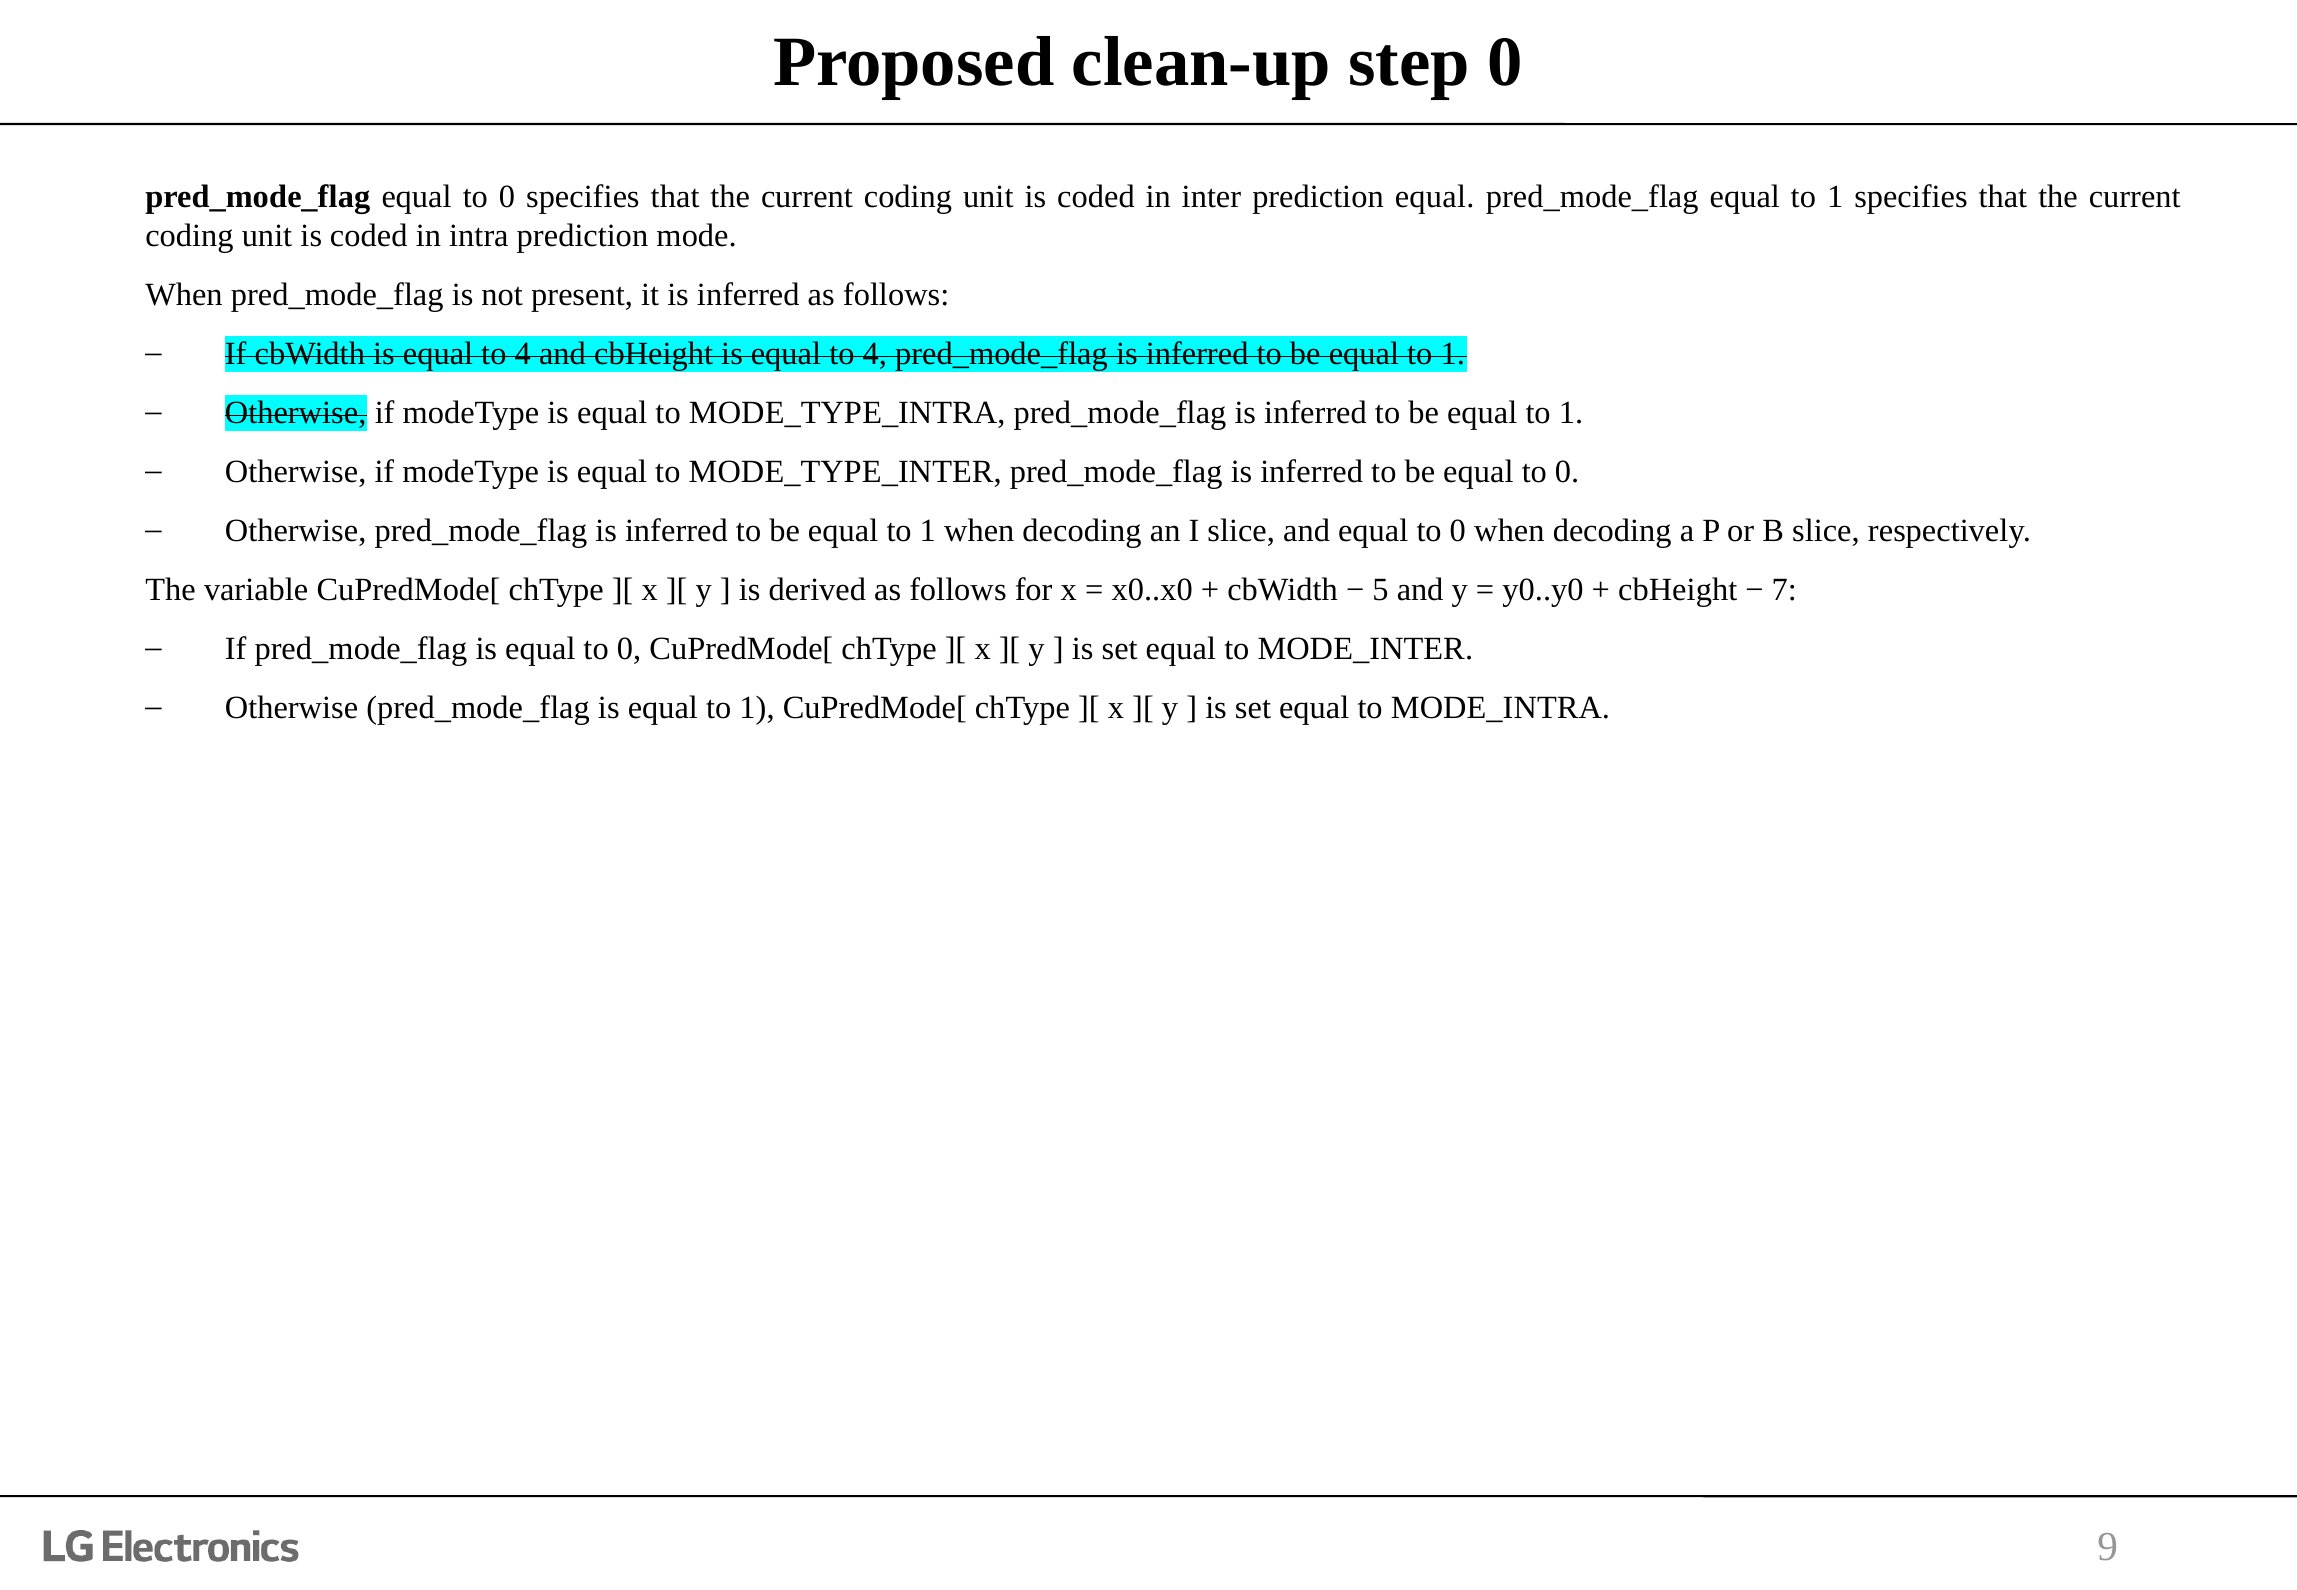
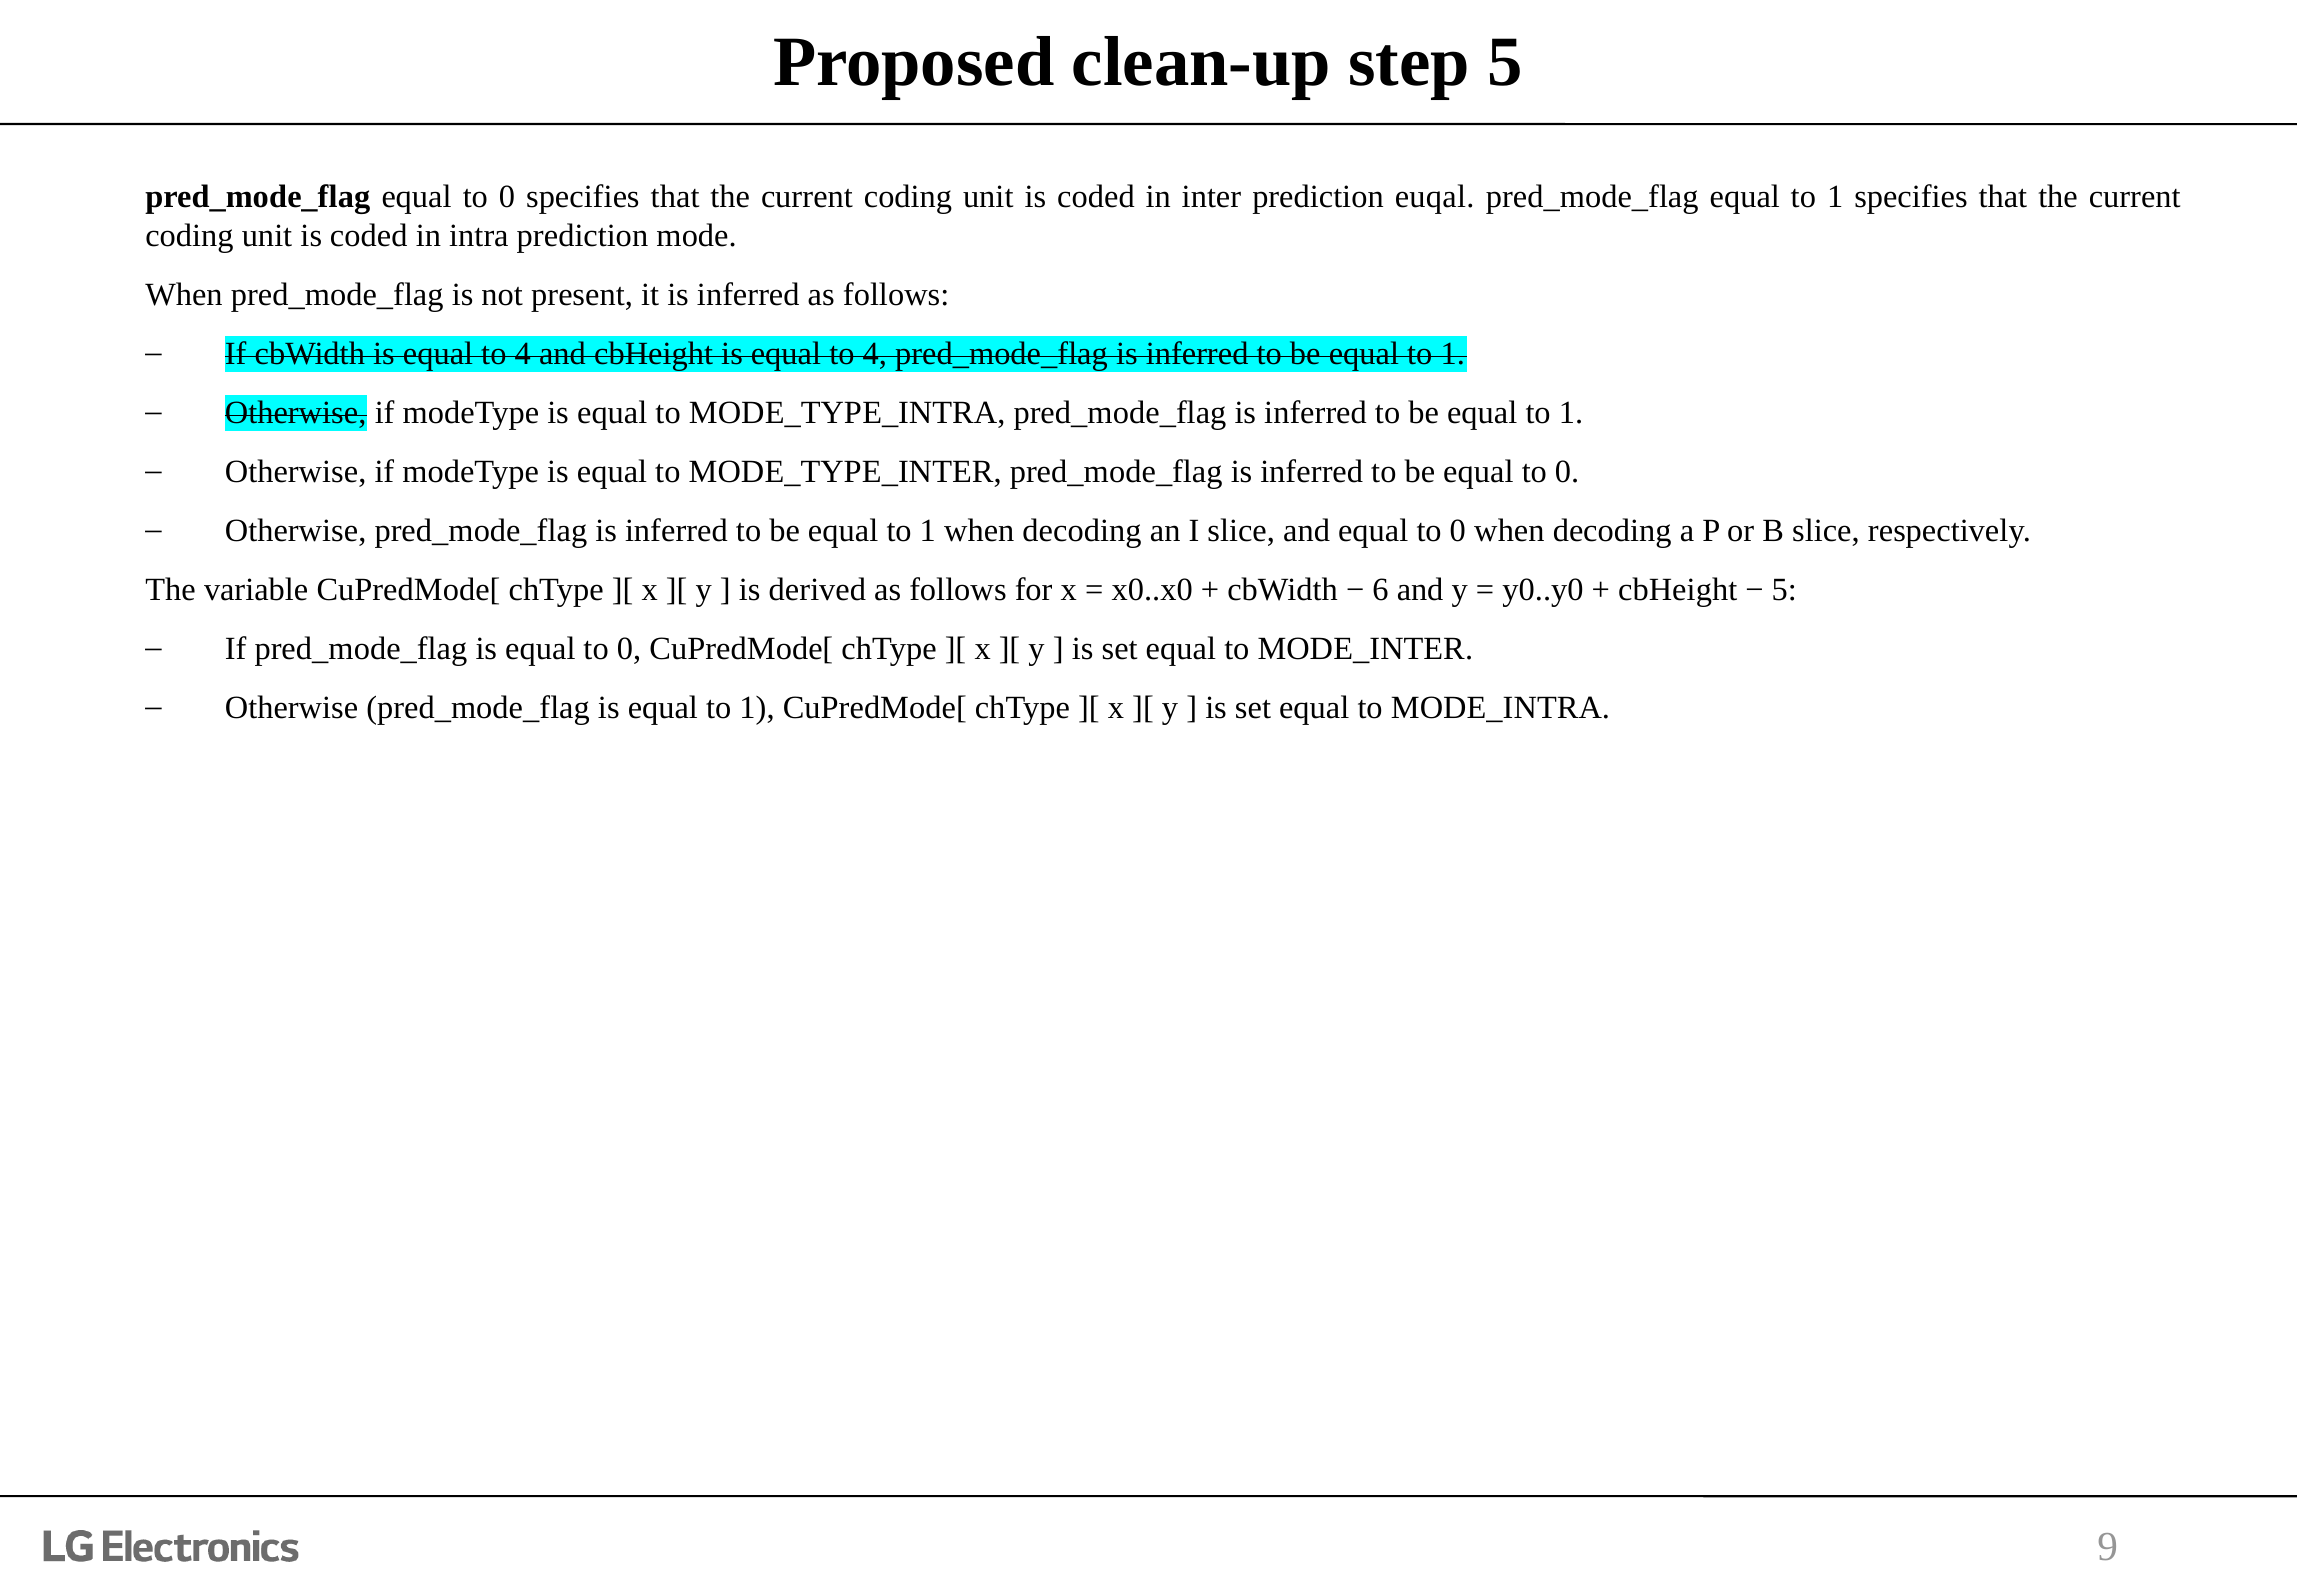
step 0: 0 -> 5
prediction equal: equal -> euqal
5: 5 -> 6
7 at (1784, 590): 7 -> 5
